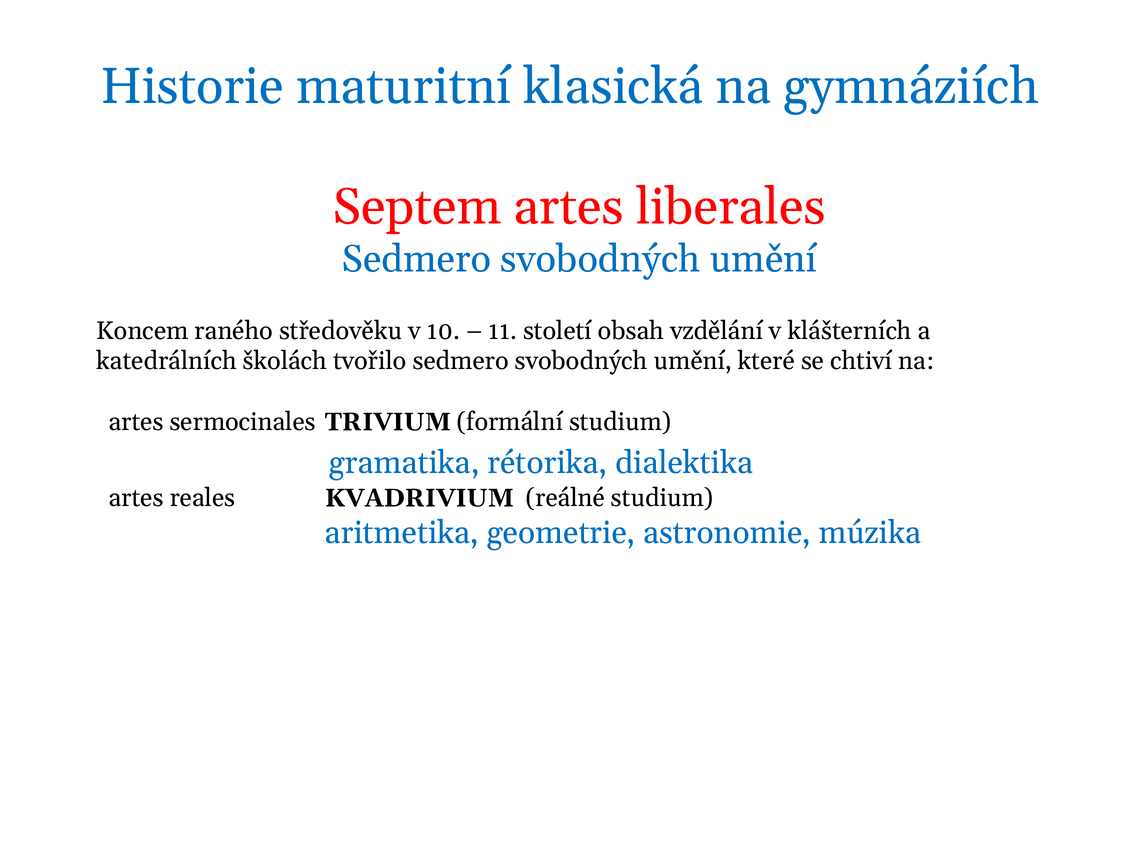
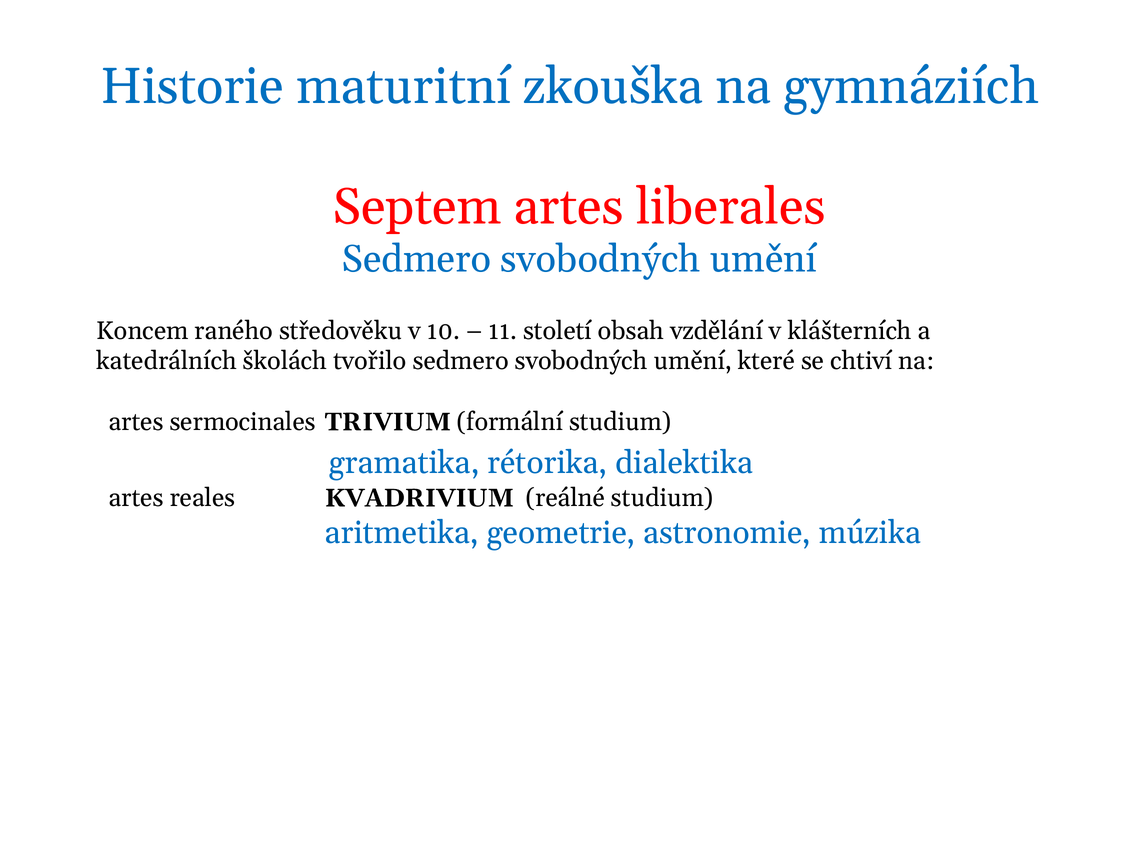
klasická: klasická -> zkouška
